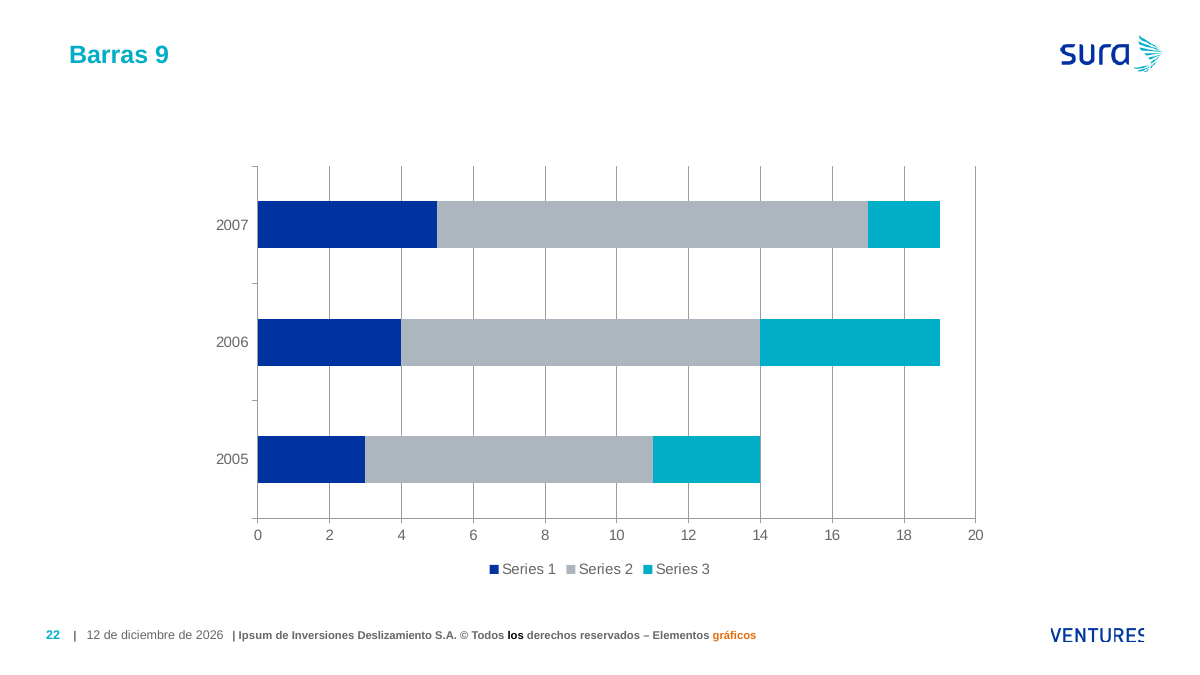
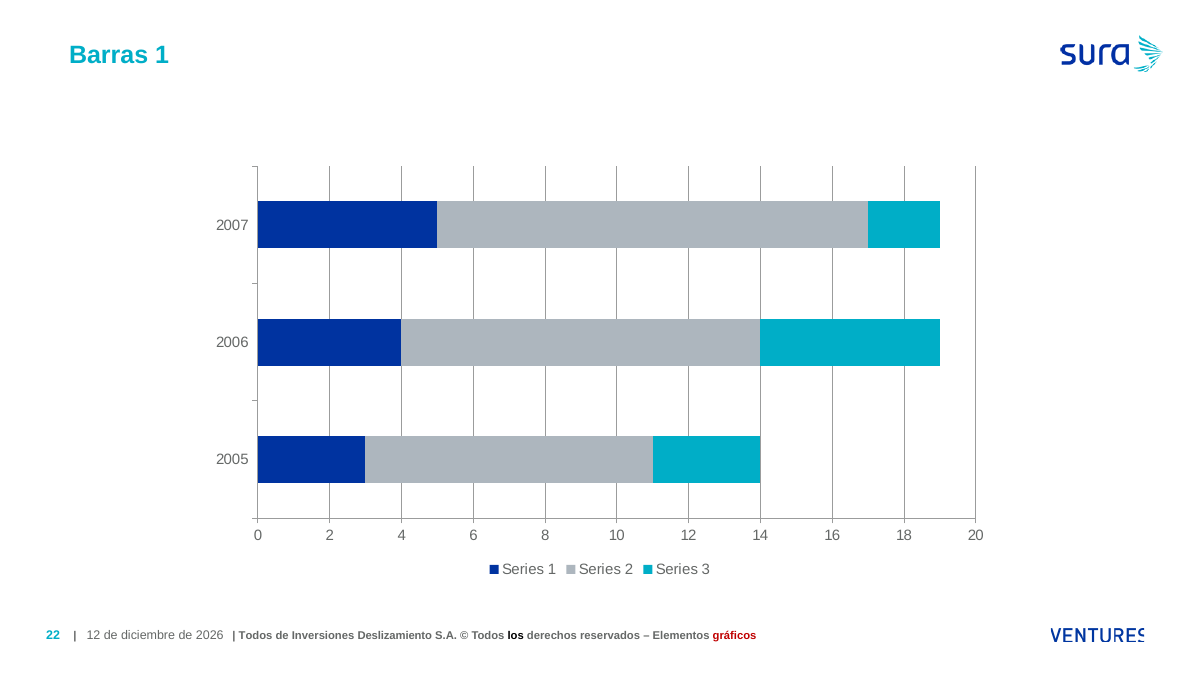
Barras 9: 9 -> 1
Ipsum at (255, 636): Ipsum -> Todos
gráficos colour: orange -> red
